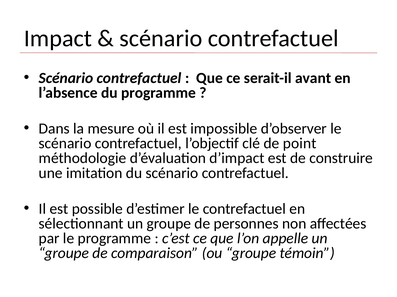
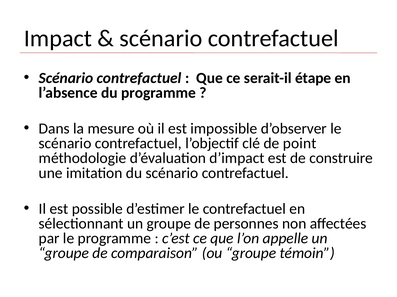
avant: avant -> étape
